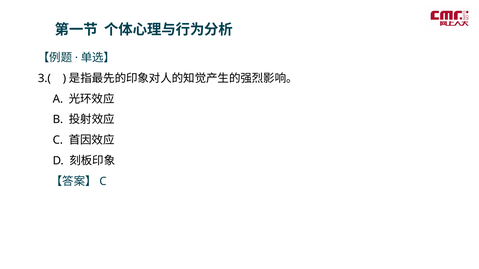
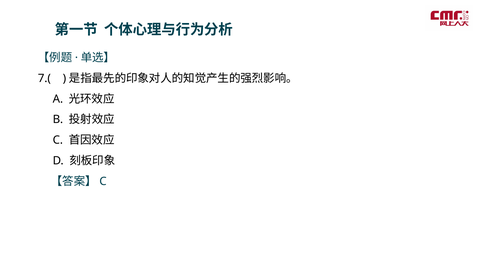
3.(: 3.( -> 7.(
